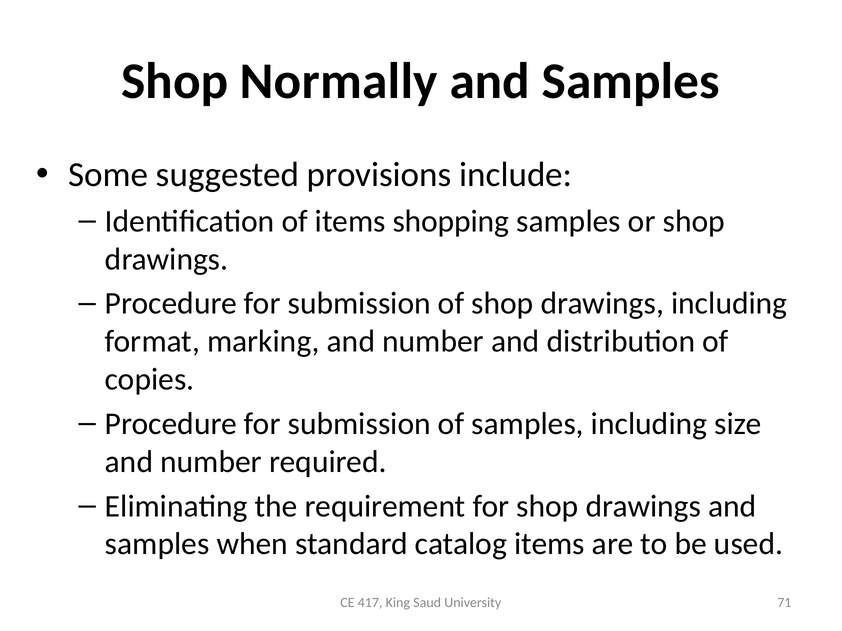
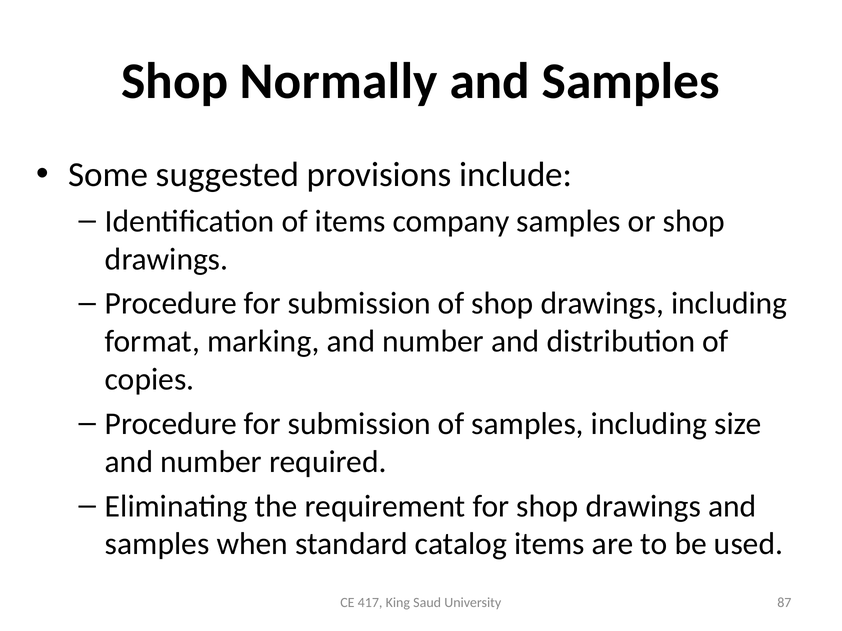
shopping: shopping -> company
71: 71 -> 87
